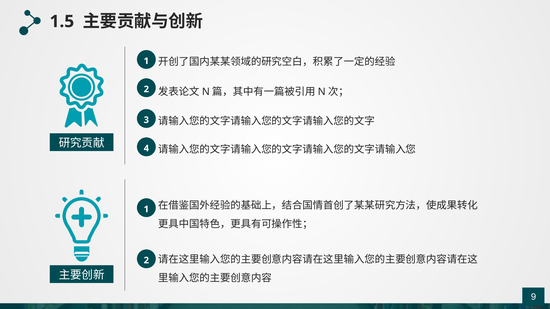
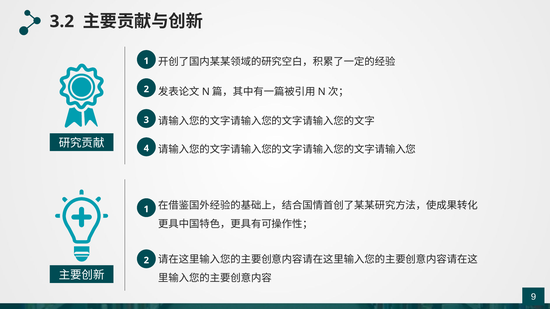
1.5: 1.5 -> 3.2
